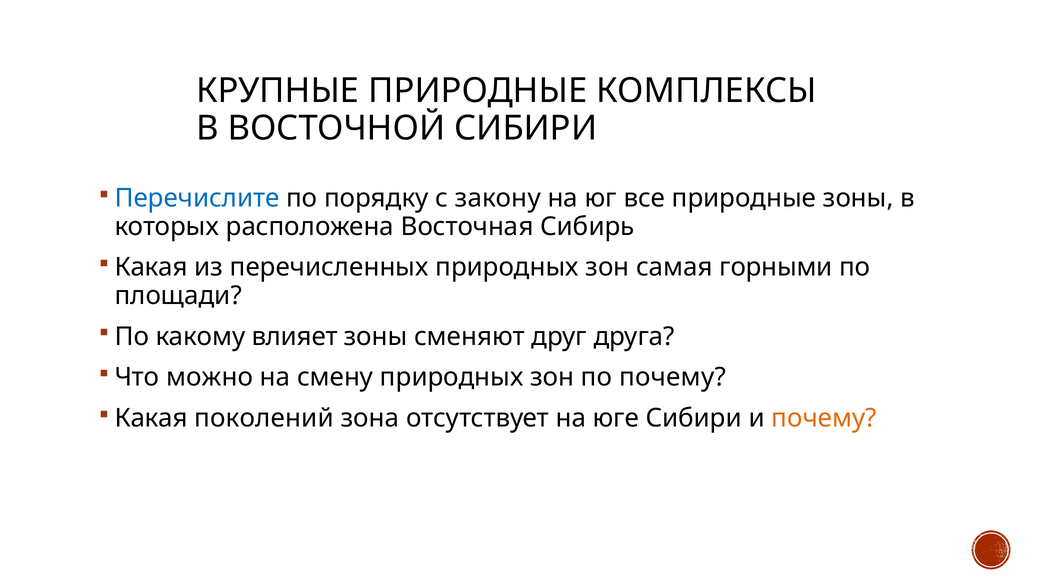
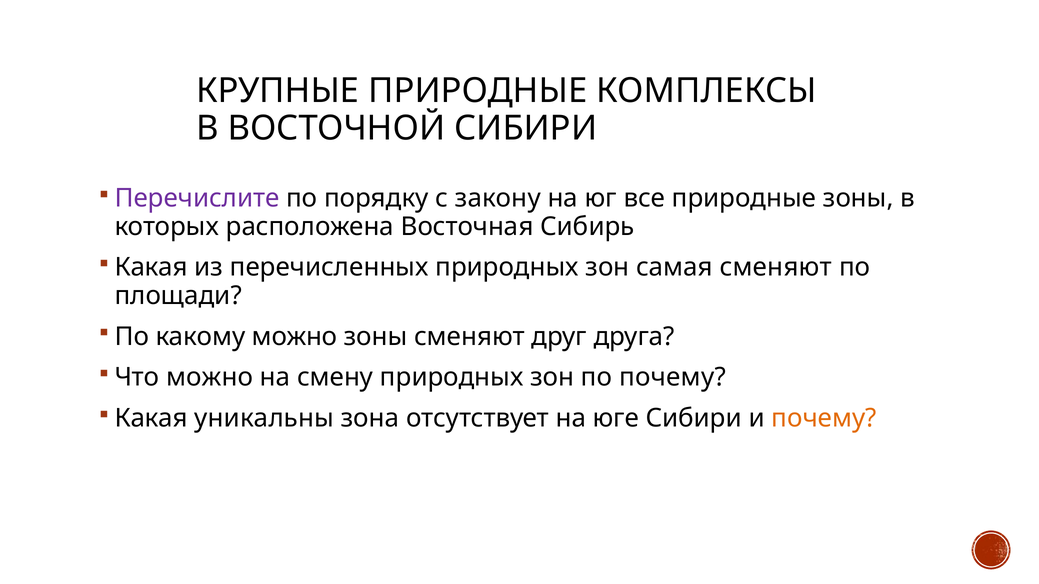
Перечислите colour: blue -> purple
самая горными: горными -> сменяют
какому влияет: влияет -> можно
поколений: поколений -> уникальны
